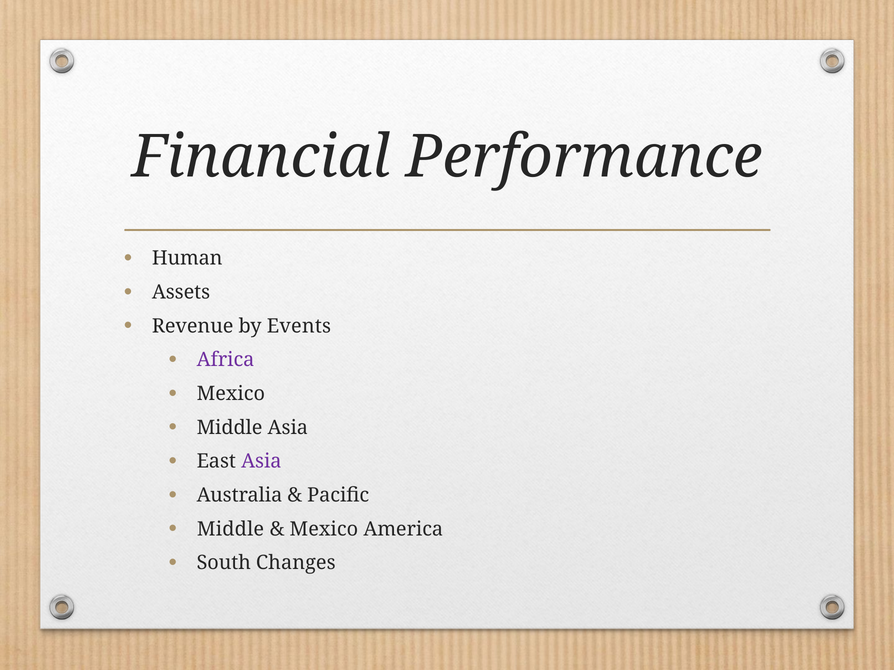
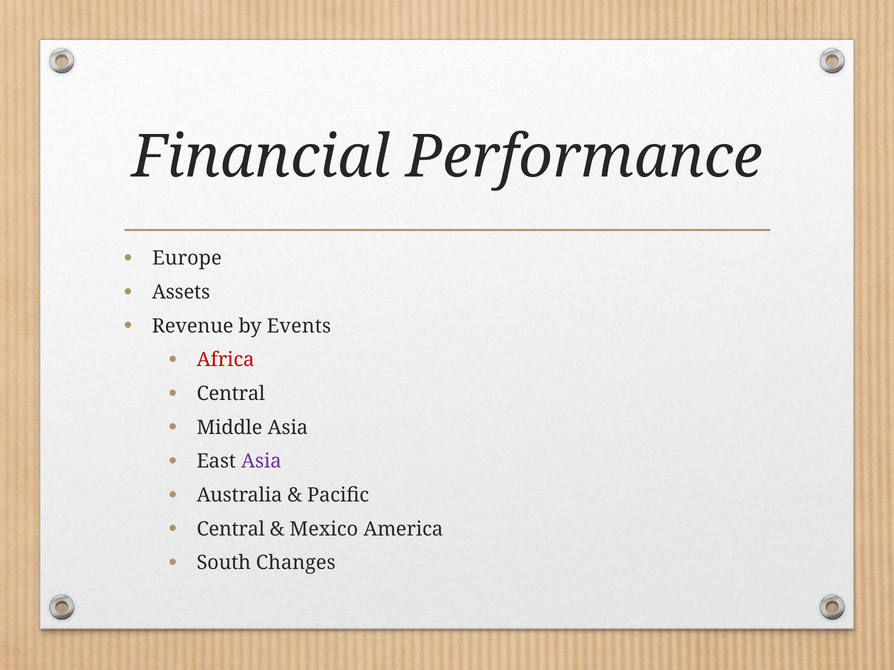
Human: Human -> Europe
Africa colour: purple -> red
Mexico at (231, 394): Mexico -> Central
Middle at (231, 529): Middle -> Central
